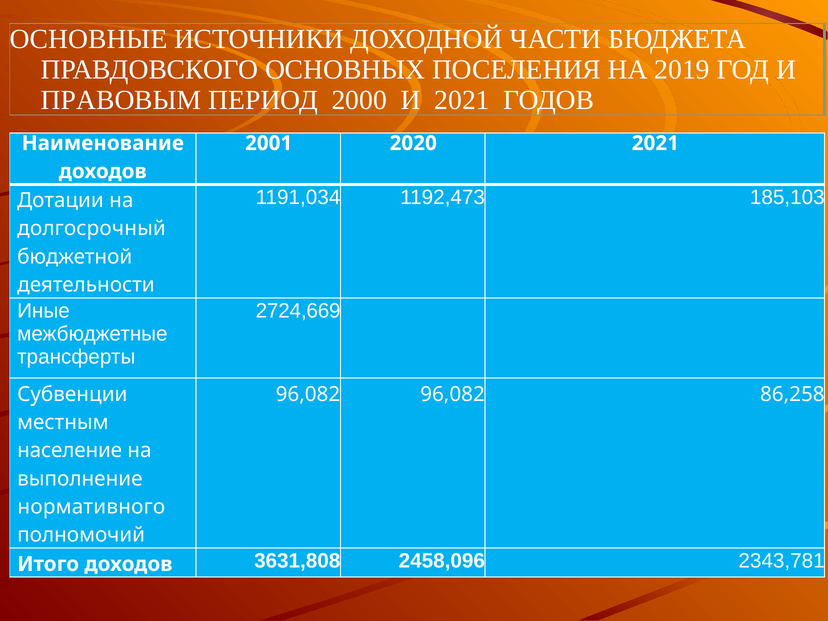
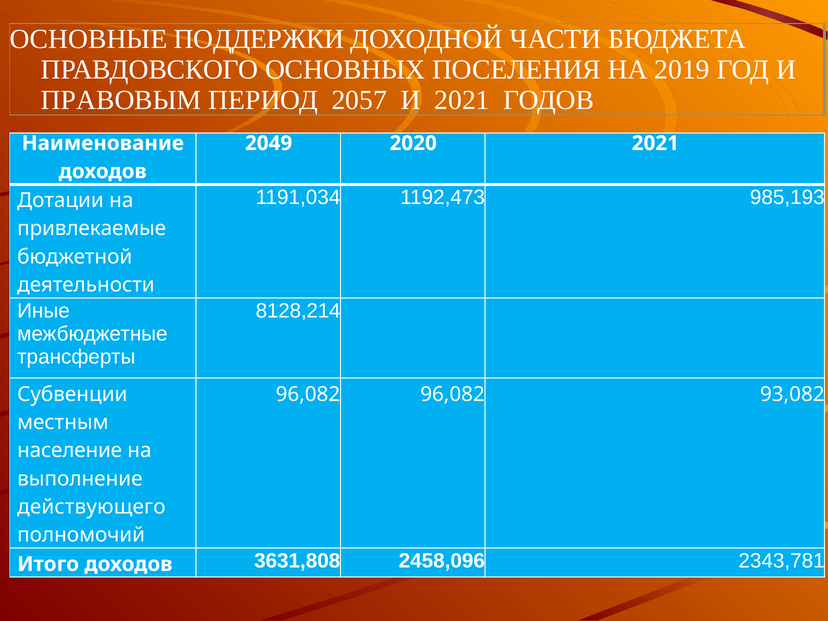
ИСТОЧНИКИ: ИСТОЧНИКИ -> ПОДДЕРЖКИ
2000: 2000 -> 2057
2001: 2001 -> 2049
185,103: 185,103 -> 985,193
долгосрочный: долгосрочный -> привлекаемые
2724,669: 2724,669 -> 8128,214
86,258: 86,258 -> 93,082
нормативного: нормативного -> действующего
